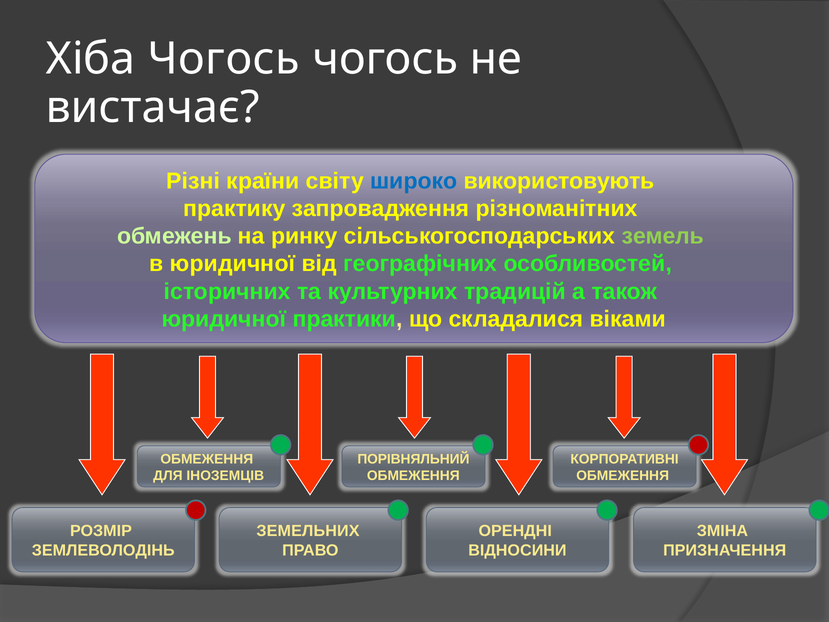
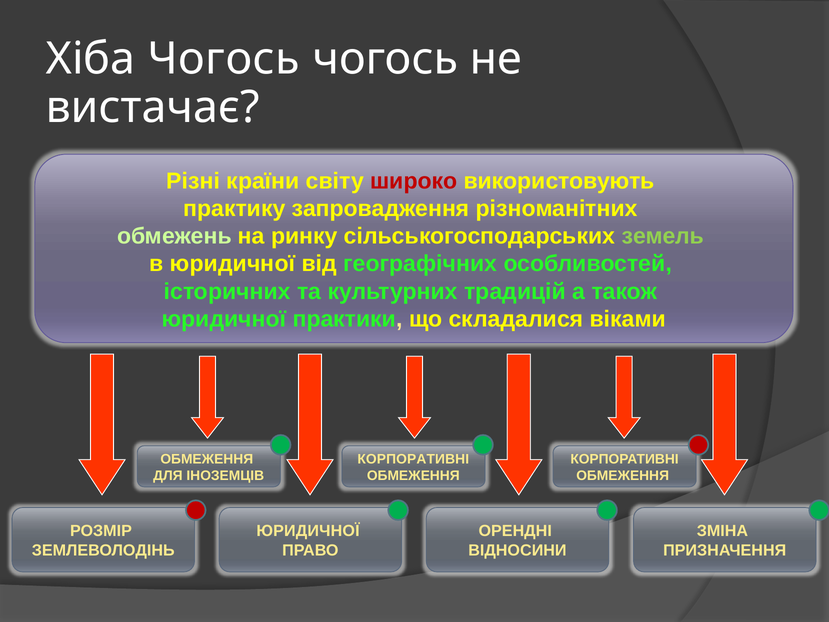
широко colour: blue -> red
ПОРІВНЯЛЬНИЙ at (413, 459): ПОРІВНЯЛЬНИЙ -> КОРПОРАТИВНІ
ЗЕМЕЛЬНИХ at (308, 531): ЗЕМЕЛЬНИХ -> ЮРИДИЧНОЇ
